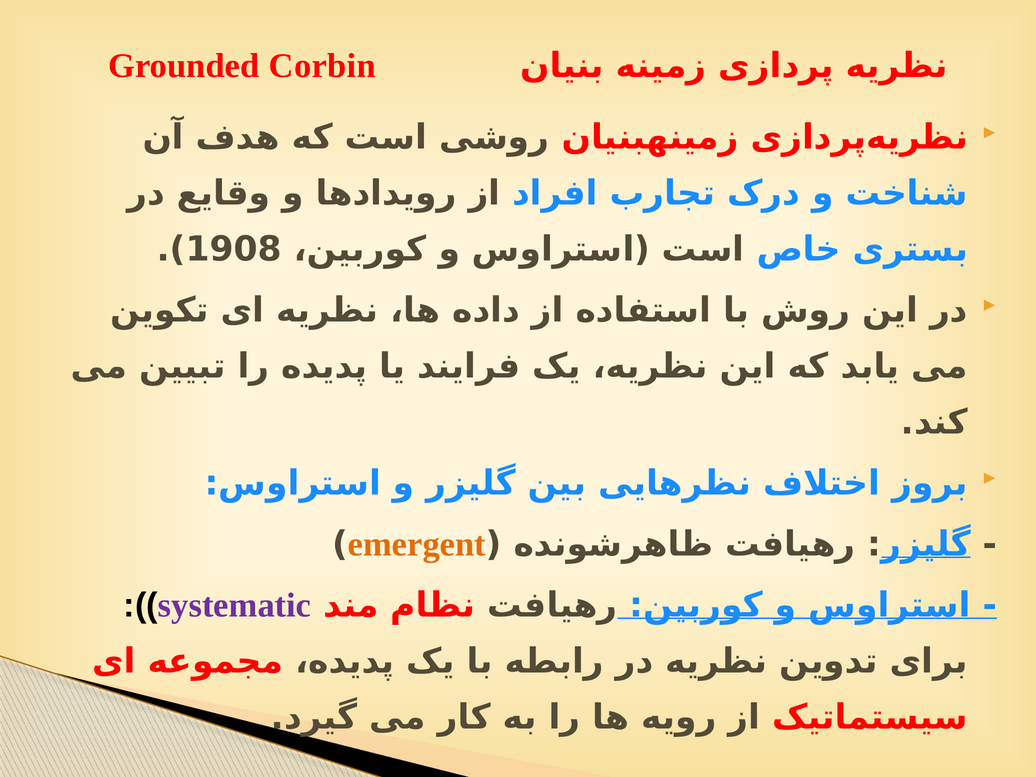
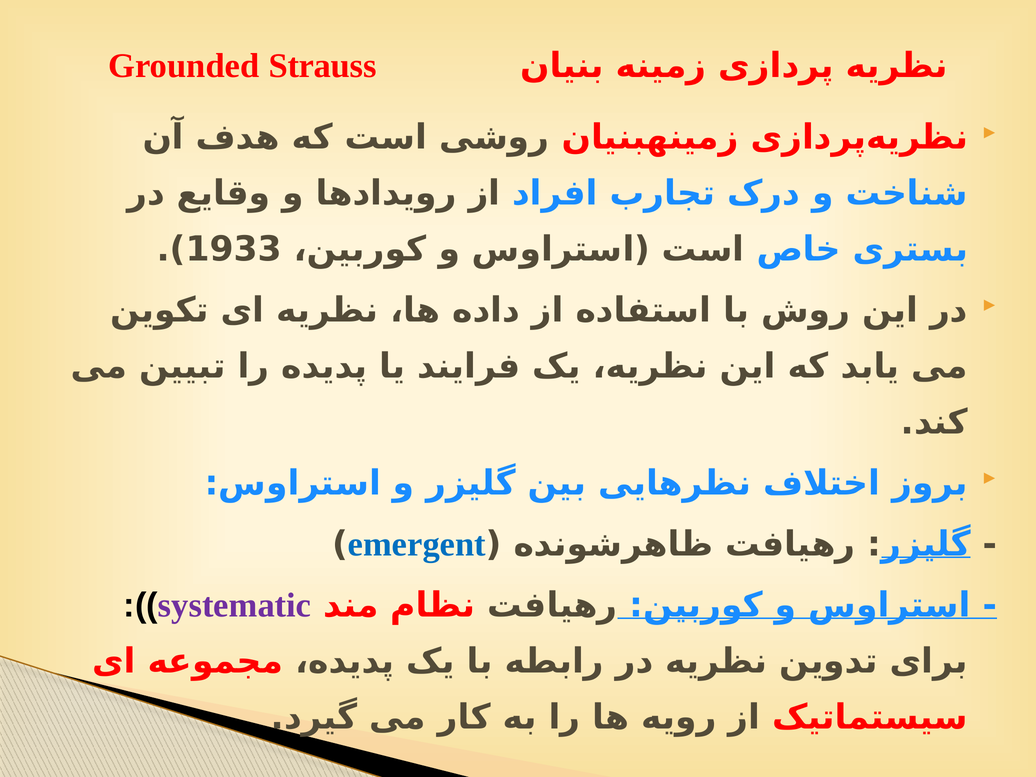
Corbin: Corbin -> Strauss
1908: 1908 -> 1933
emergent colour: orange -> blue
